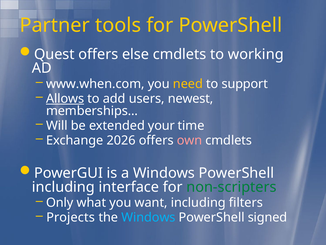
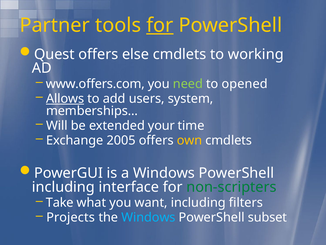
for at (160, 25) underline: none -> present
www.when.com: www.when.com -> www.offers.com
need colour: yellow -> light green
support: support -> opened
newest: newest -> system
2026: 2026 -> 2005
own colour: pink -> yellow
Only: Only -> Take
signed: signed -> subset
